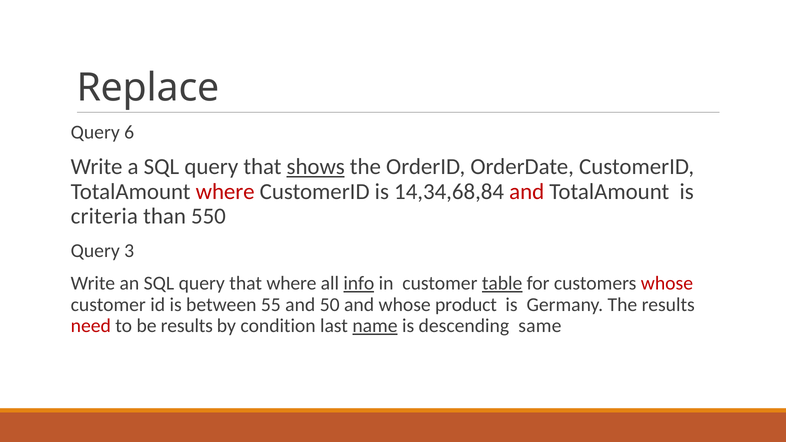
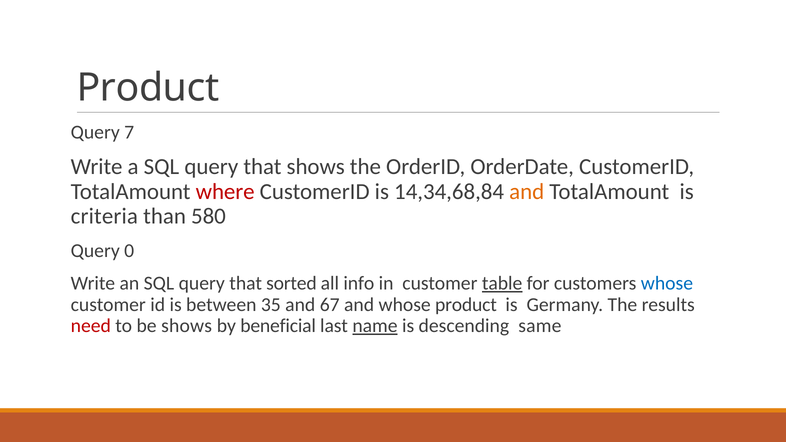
Replace at (148, 88): Replace -> Product
6: 6 -> 7
shows at (316, 167) underline: present -> none
and at (527, 192) colour: red -> orange
550: 550 -> 580
3: 3 -> 0
that where: where -> sorted
info underline: present -> none
whose at (667, 283) colour: red -> blue
55: 55 -> 35
50: 50 -> 67
be results: results -> shows
condition: condition -> beneficial
